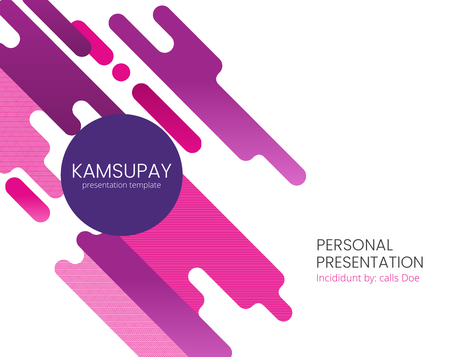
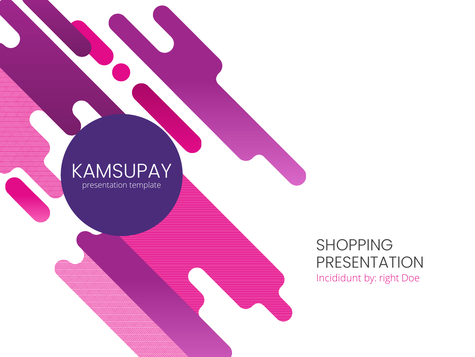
PERSONAL: PERSONAL -> SHOPPING
calls: calls -> right
